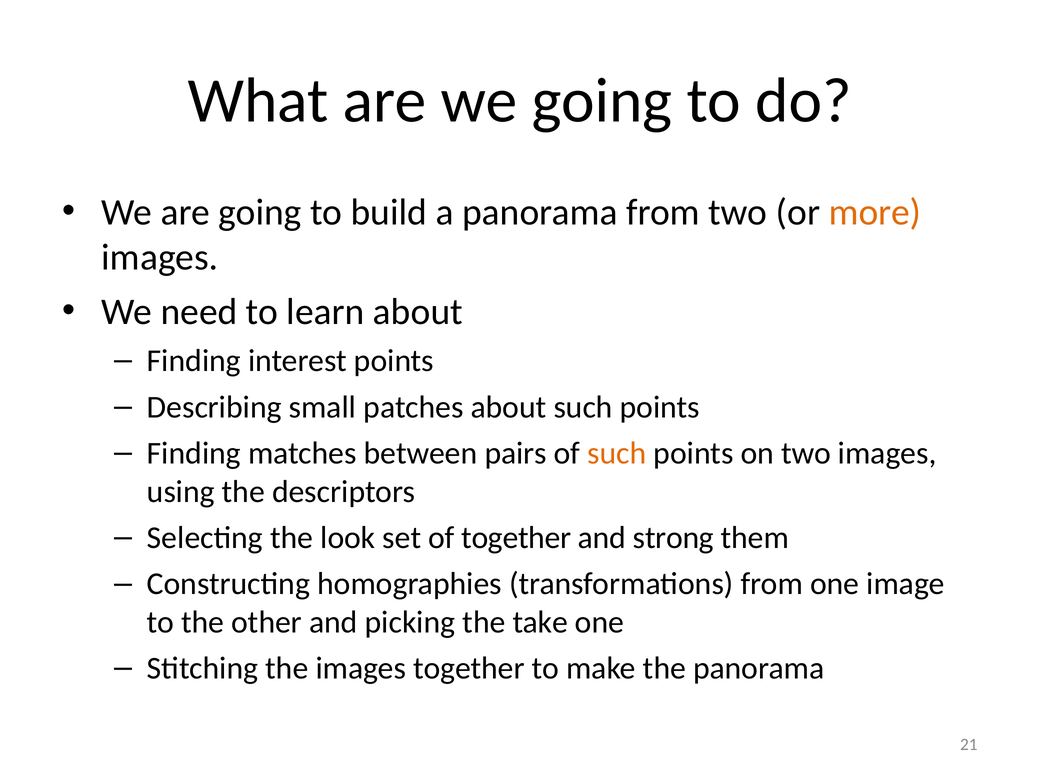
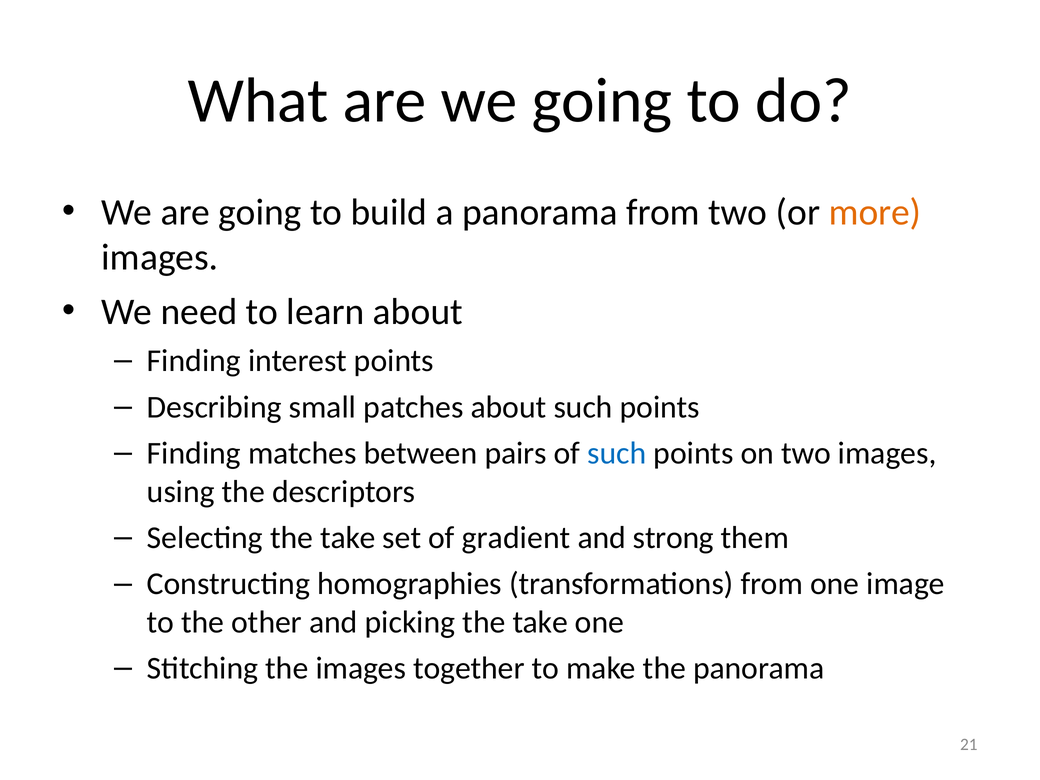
such at (617, 453) colour: orange -> blue
Selecting the look: look -> take
of together: together -> gradient
